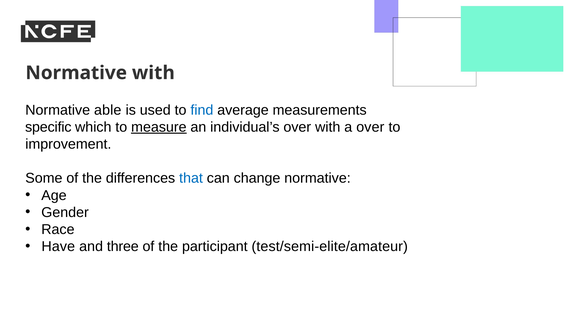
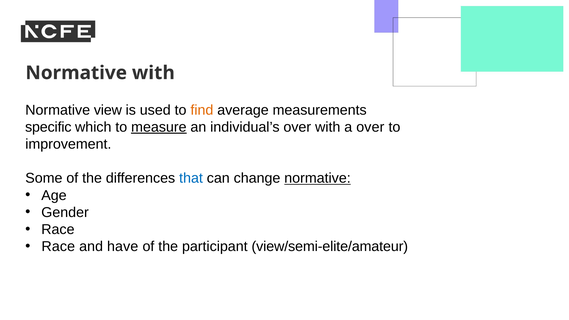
able: able -> view
find colour: blue -> orange
normative at (318, 178) underline: none -> present
Have at (58, 247): Have -> Race
three: three -> have
test/semi-elite/amateur: test/semi-elite/amateur -> view/semi-elite/amateur
